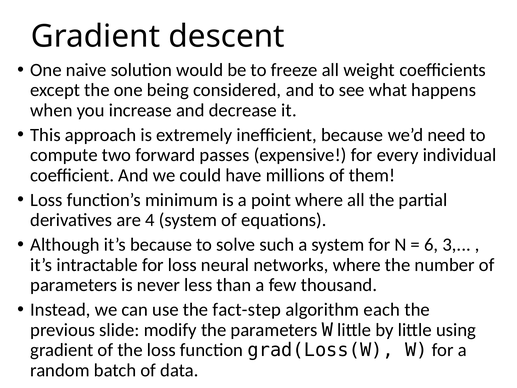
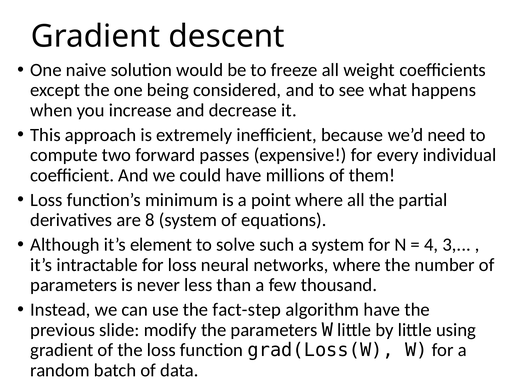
4: 4 -> 8
it’s because: because -> element
6: 6 -> 4
algorithm each: each -> have
